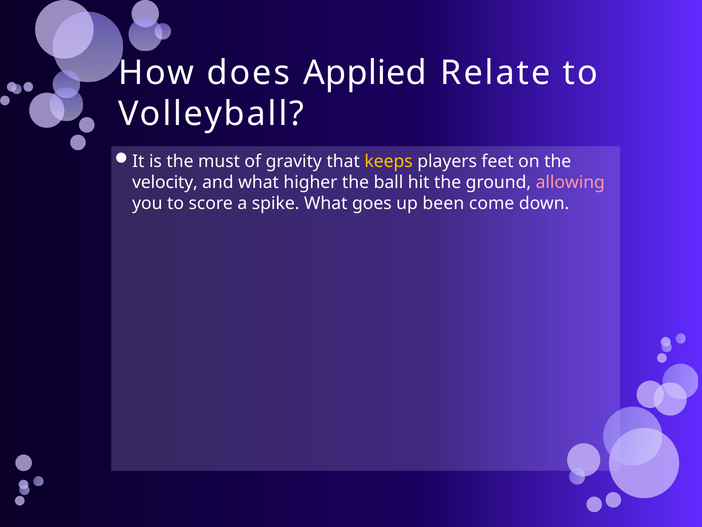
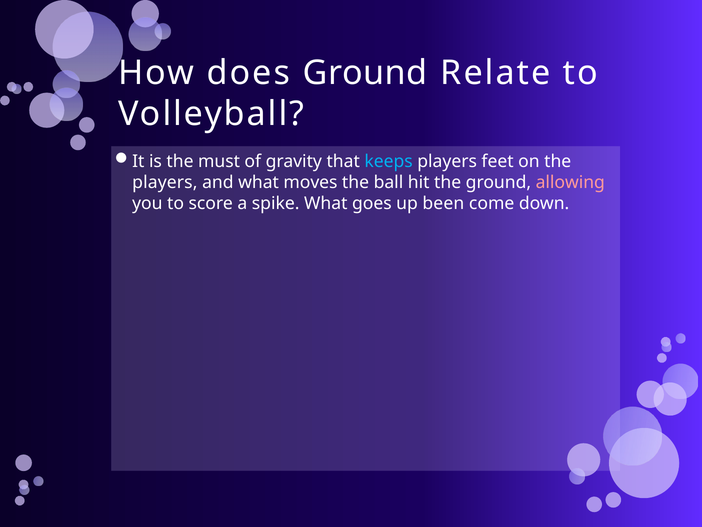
does Applied: Applied -> Ground
keeps colour: yellow -> light blue
velocity at (165, 182): velocity -> players
higher: higher -> moves
